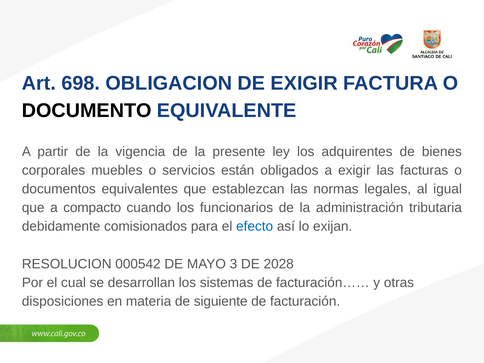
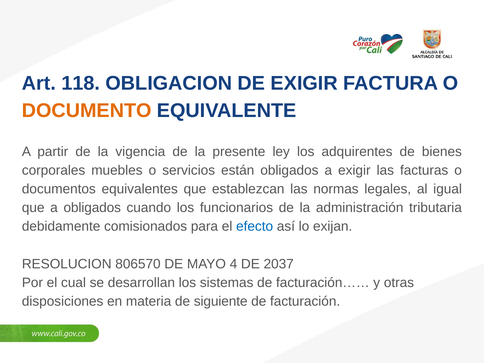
698: 698 -> 118
DOCUMENTO colour: black -> orange
a compacto: compacto -> obligados
000542: 000542 -> 806570
3: 3 -> 4
2028: 2028 -> 2037
